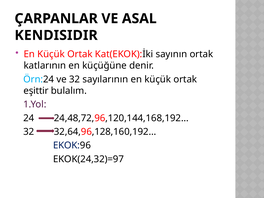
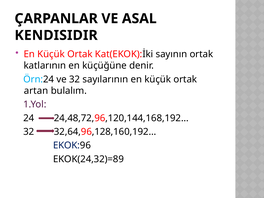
eşittir: eşittir -> artan
EKOK(24,32)=97: EKOK(24,32)=97 -> EKOK(24,32)=89
